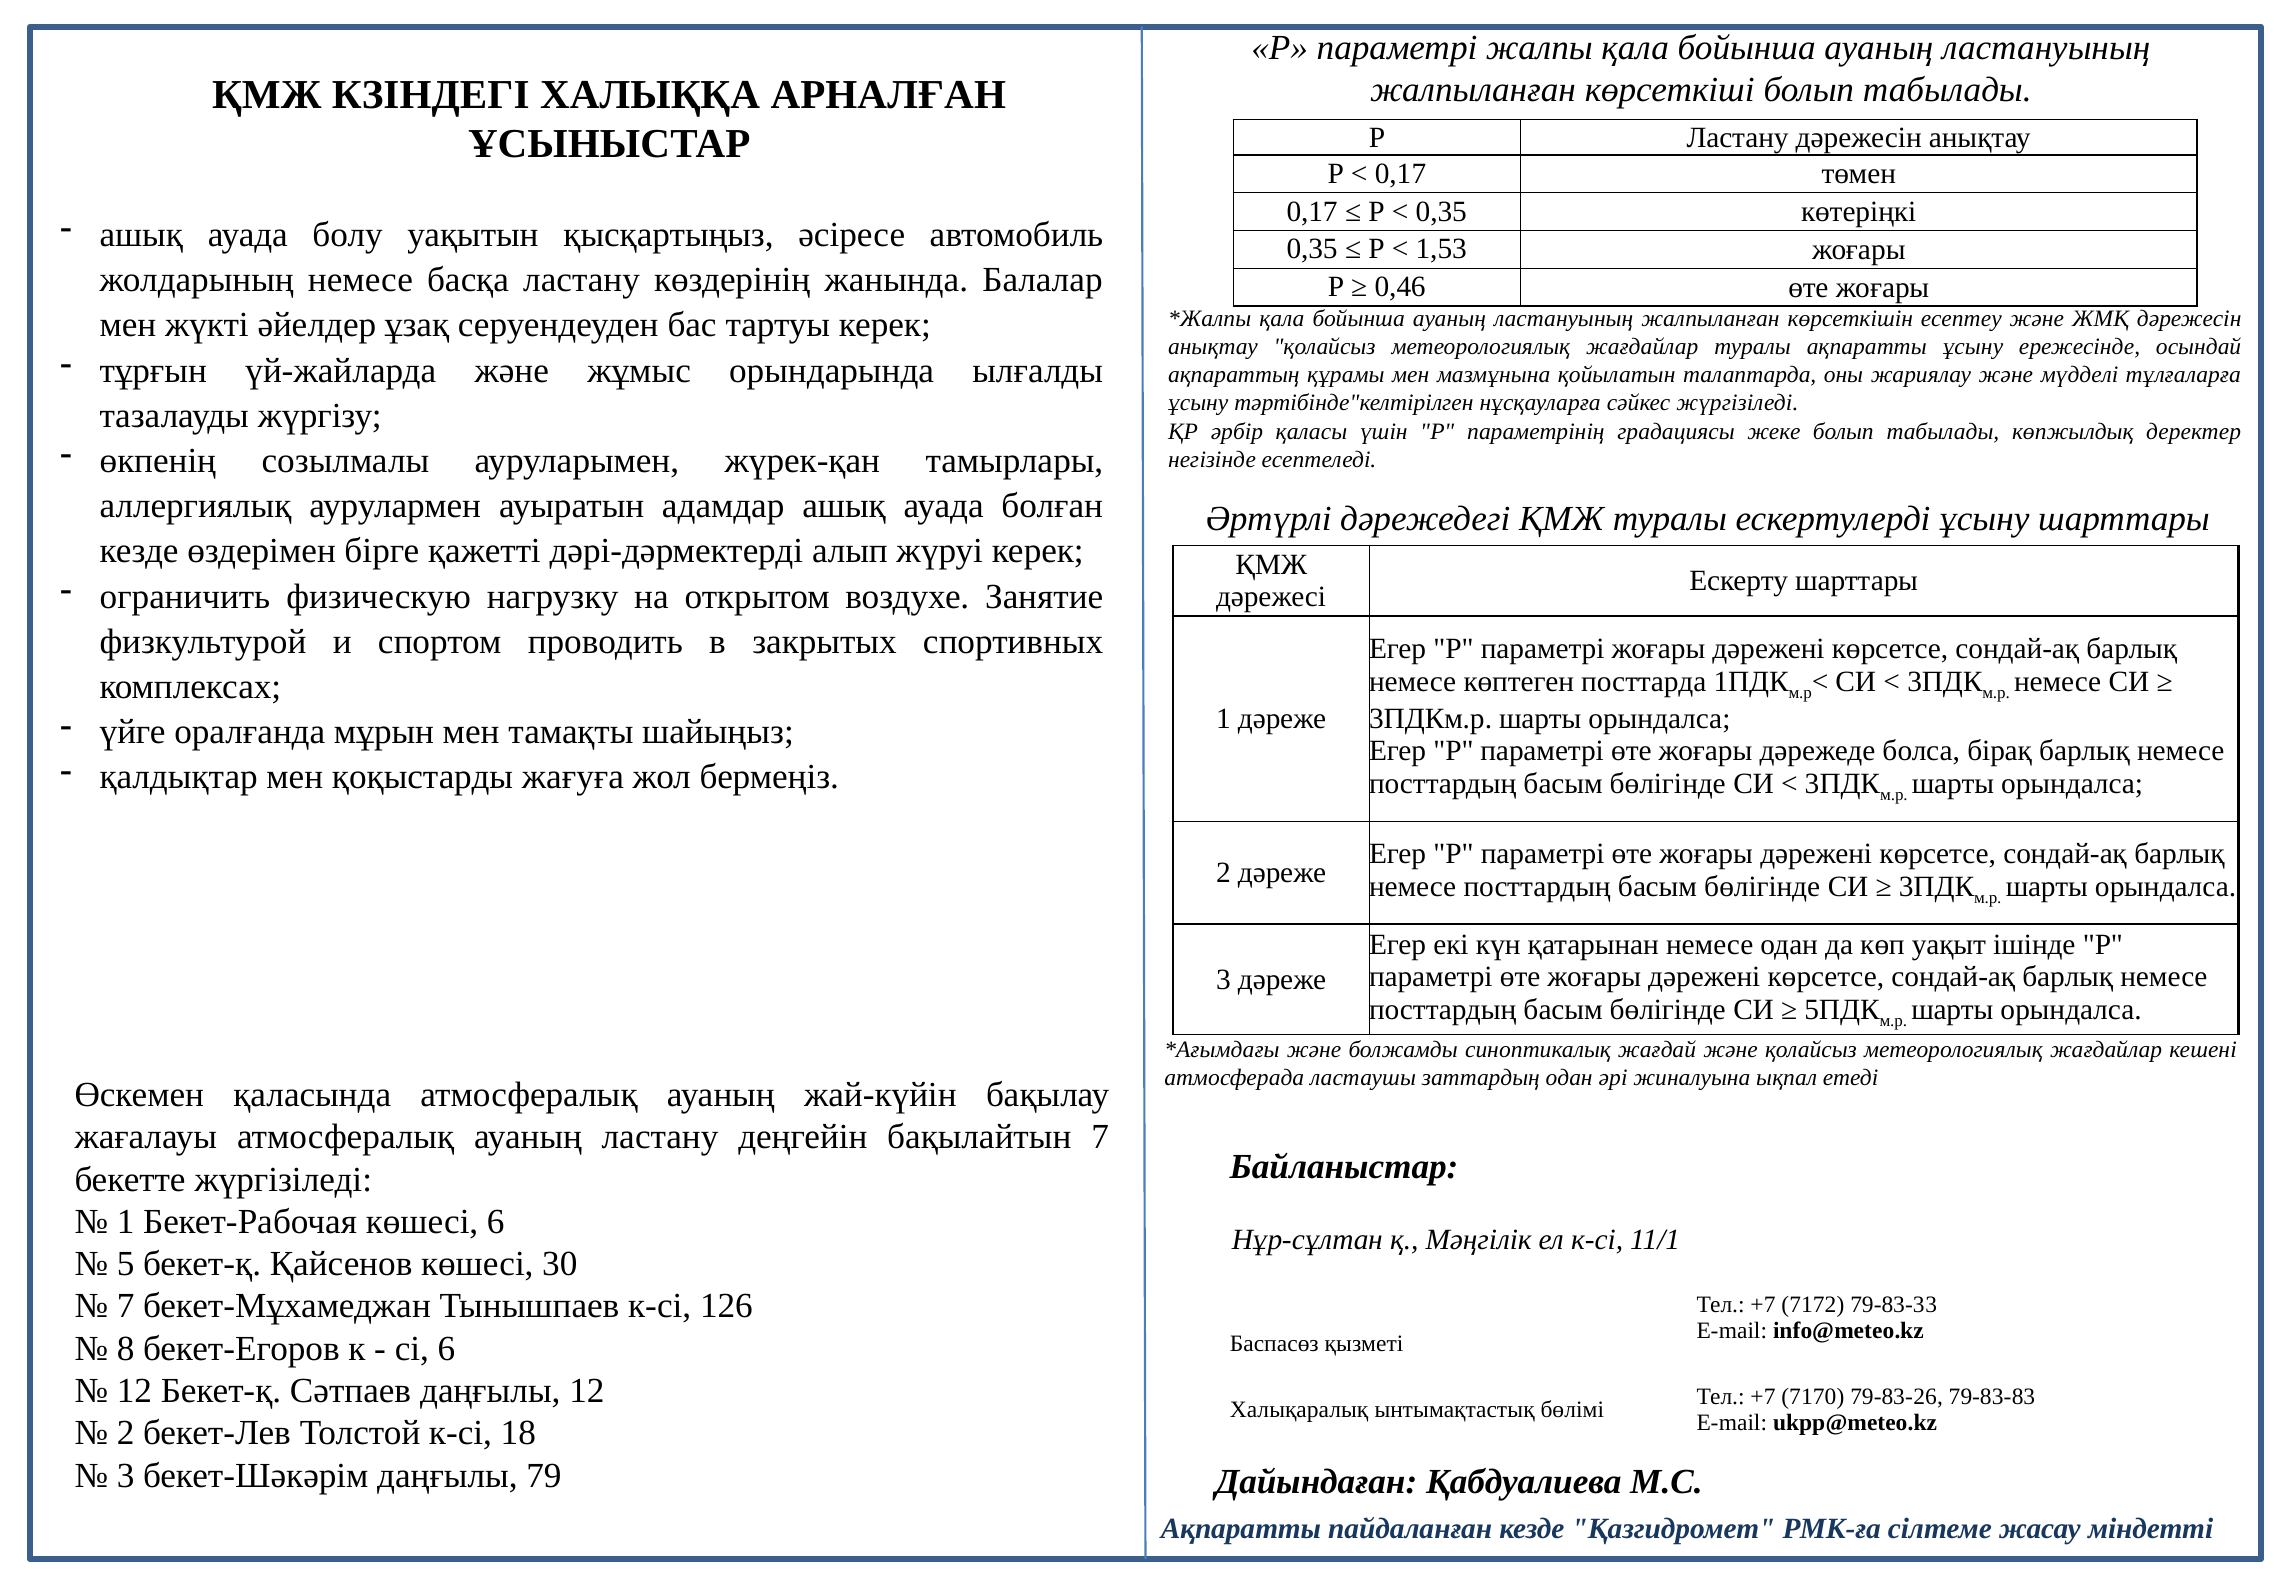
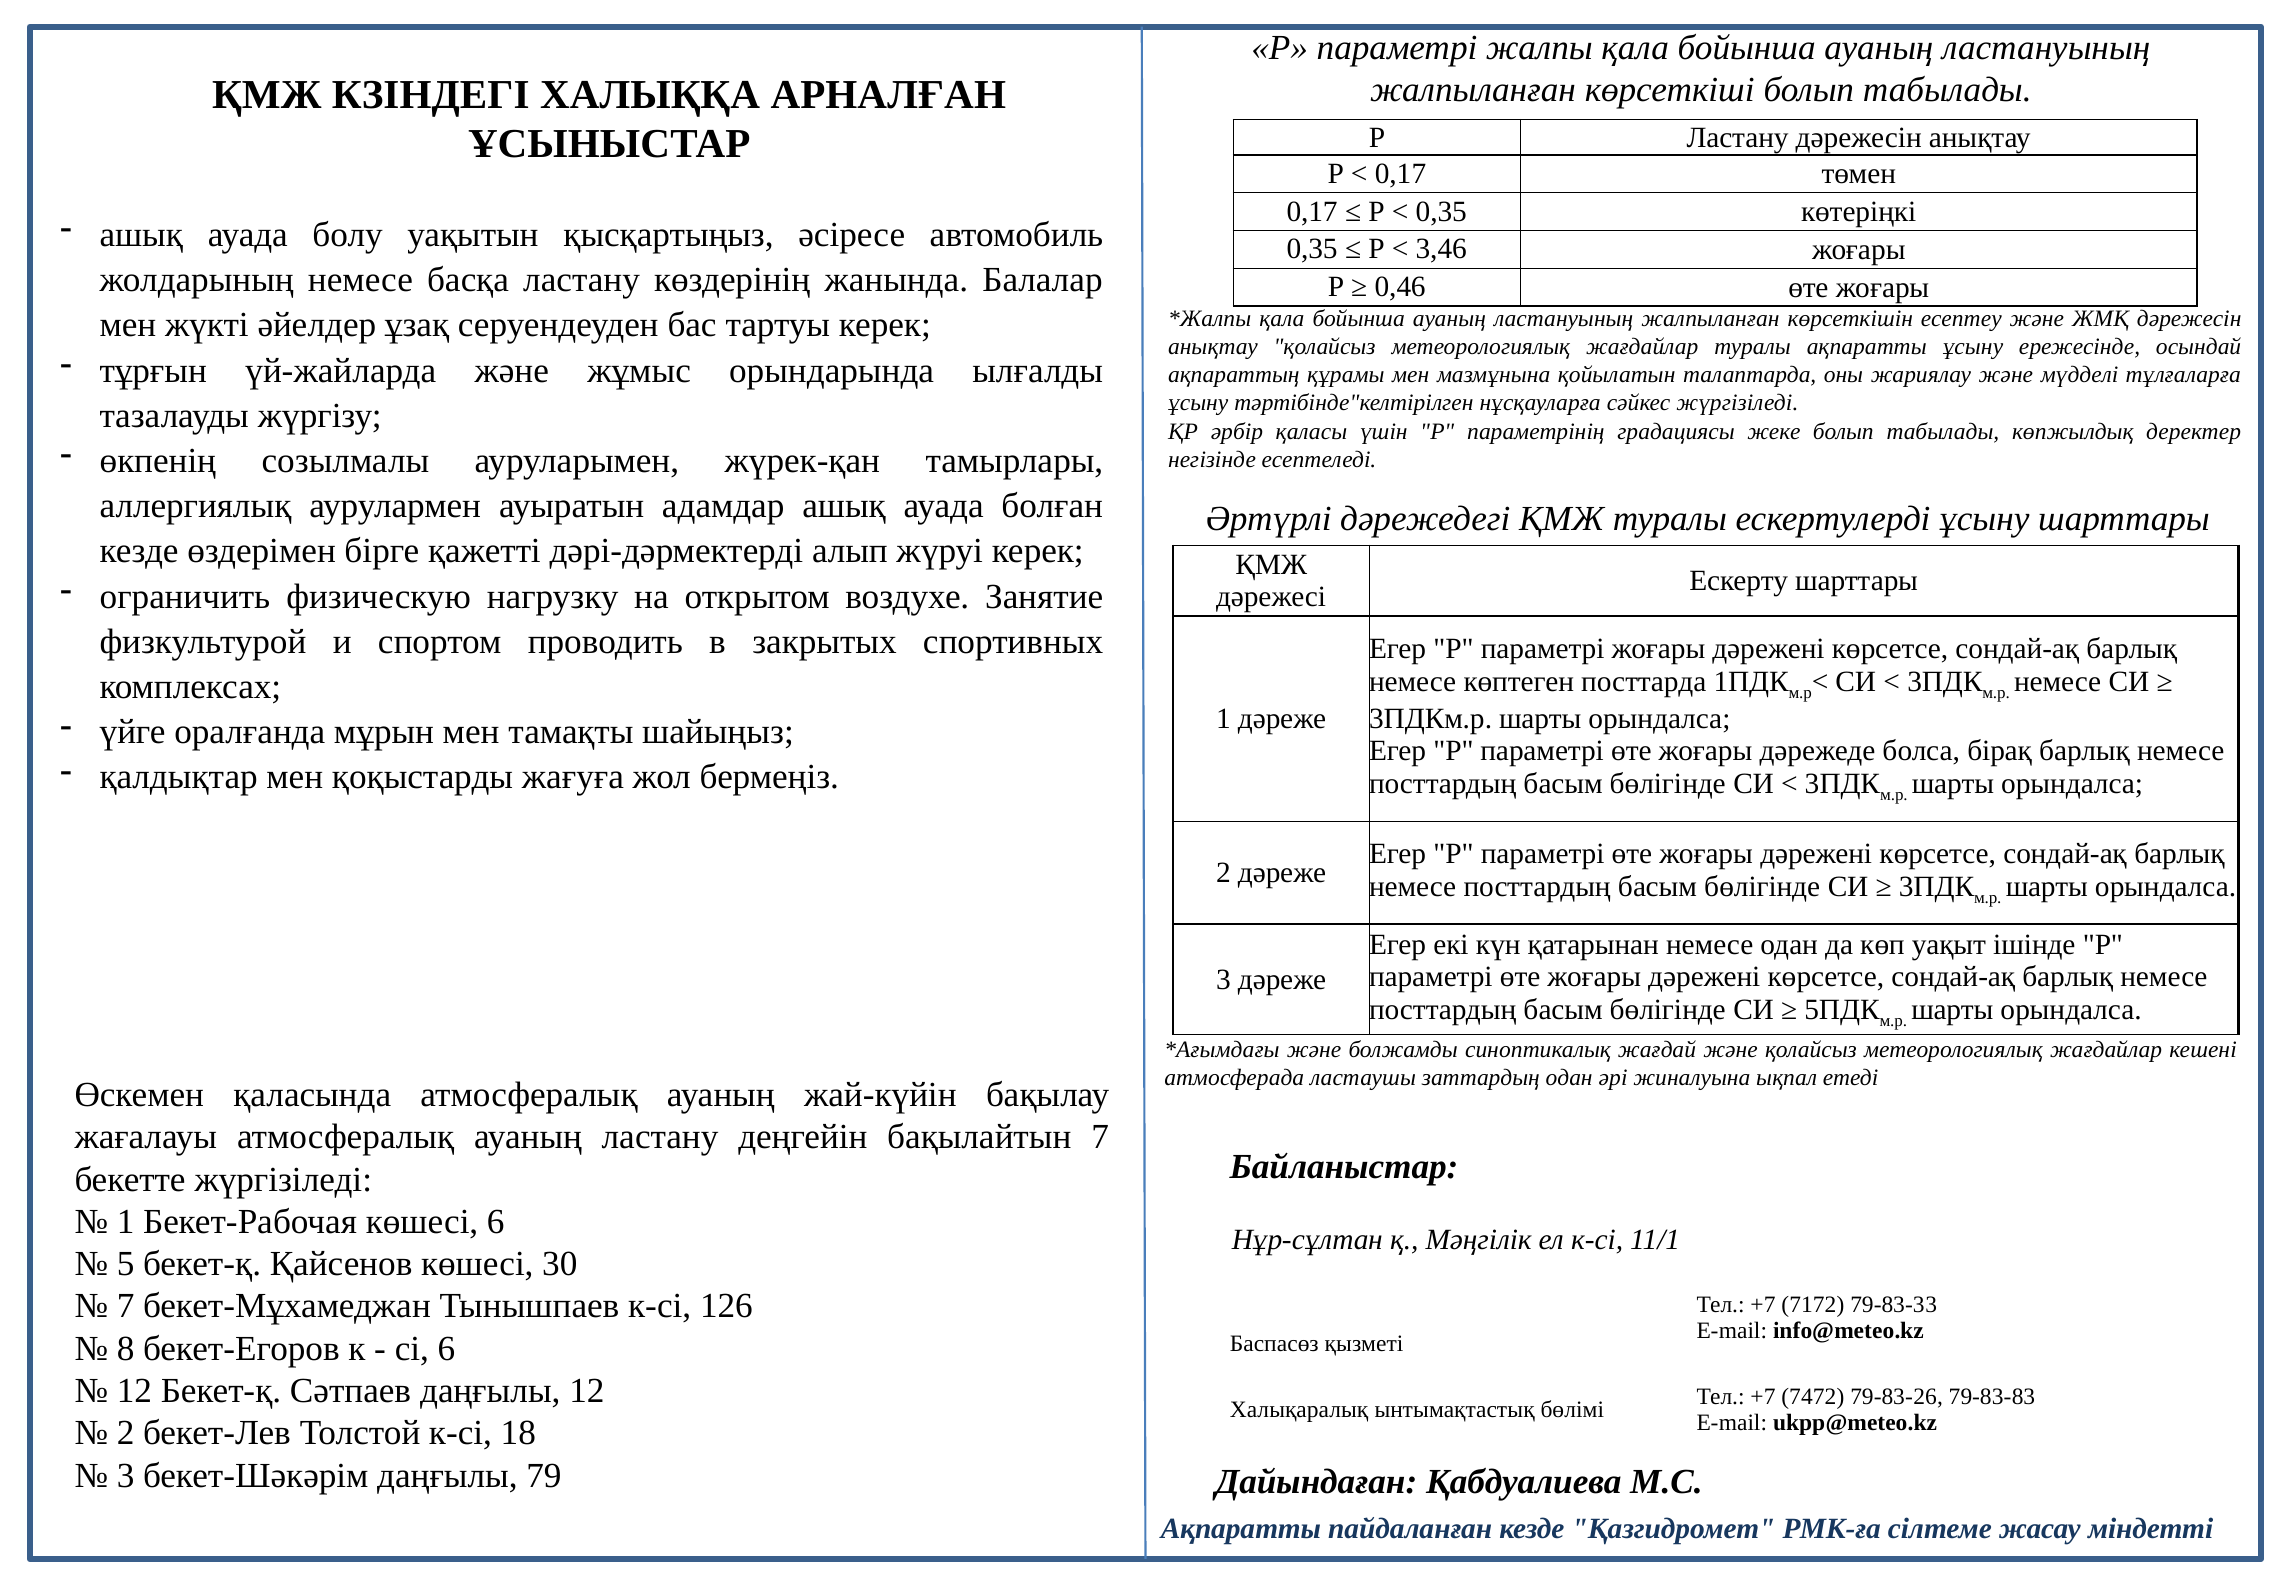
1,53: 1,53 -> 3,46
7170: 7170 -> 7472
